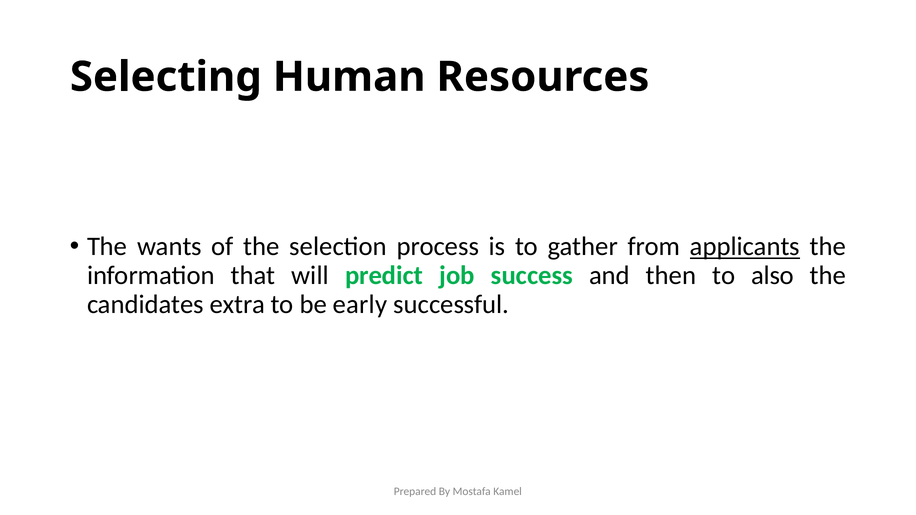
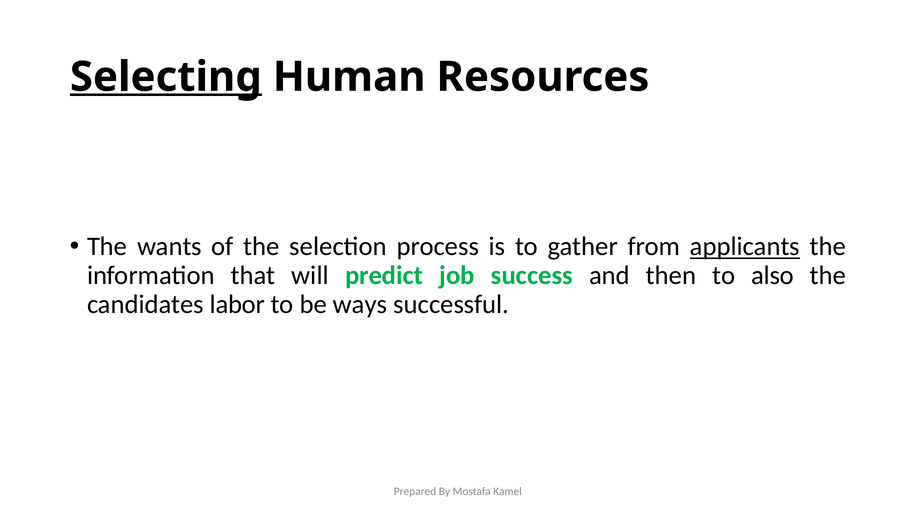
Selecting underline: none -> present
extra: extra -> labor
early: early -> ways
